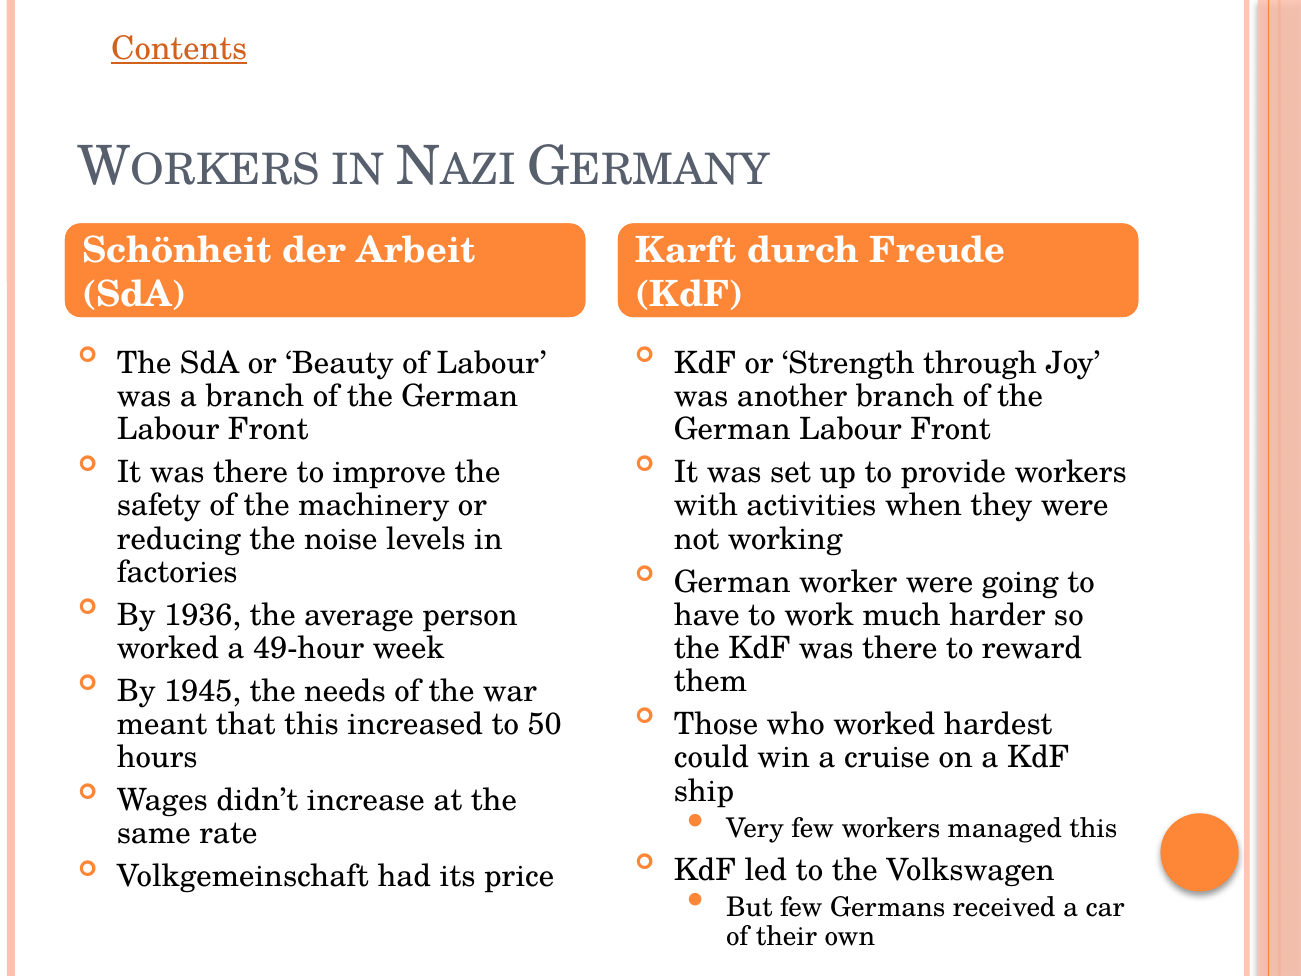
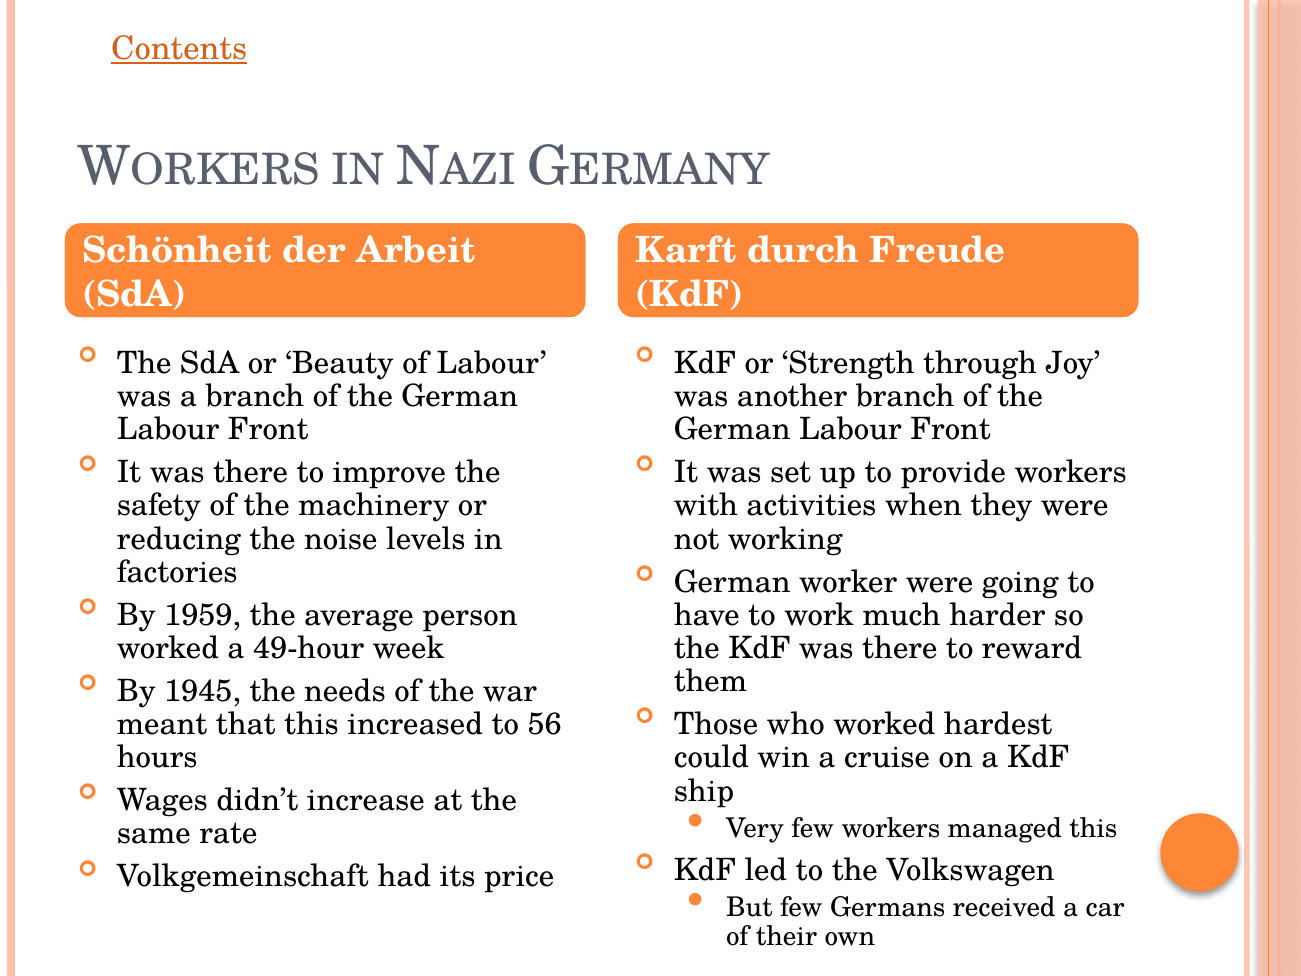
1936: 1936 -> 1959
50: 50 -> 56
